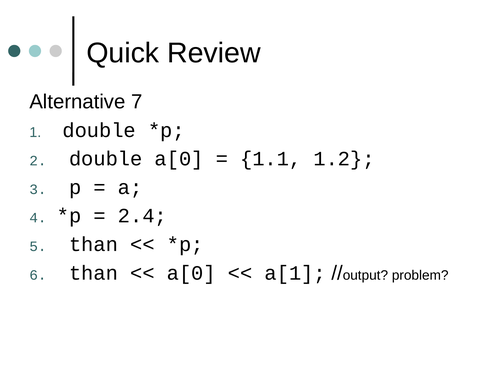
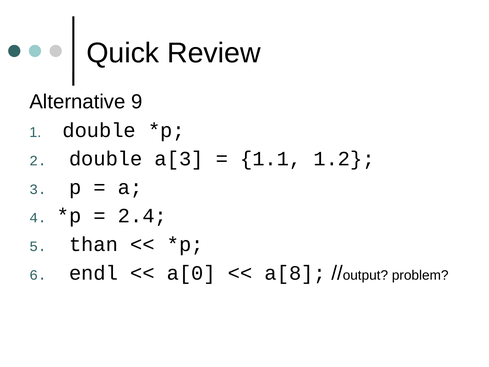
7: 7 -> 9
double a[0: a[0 -> a[3
than at (94, 273): than -> endl
a[1: a[1 -> a[8
